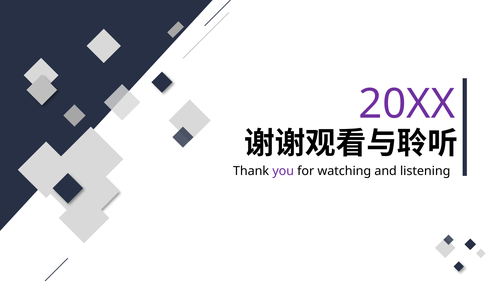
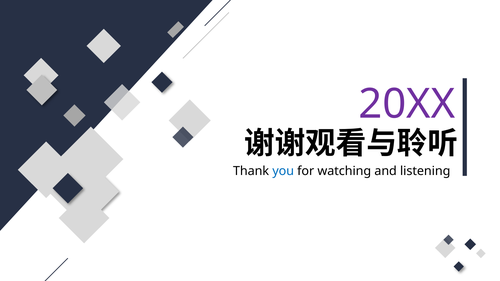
you colour: purple -> blue
